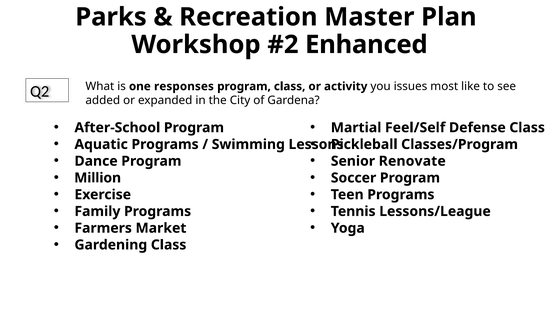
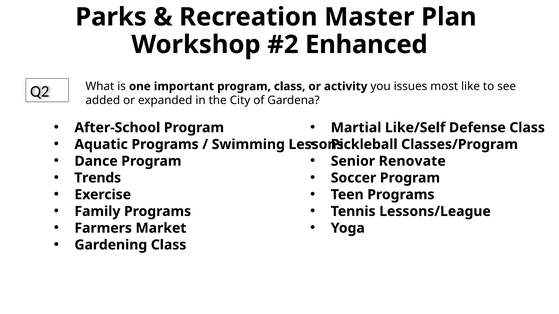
responses: responses -> important
Feel/Self: Feel/Self -> Like/Self
Million: Million -> Trends
